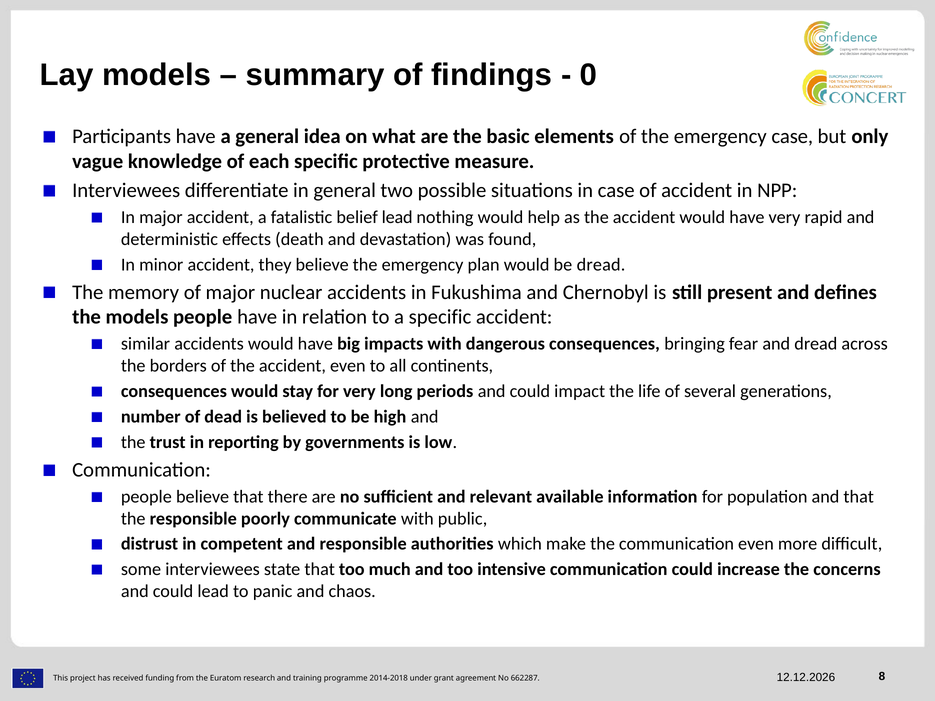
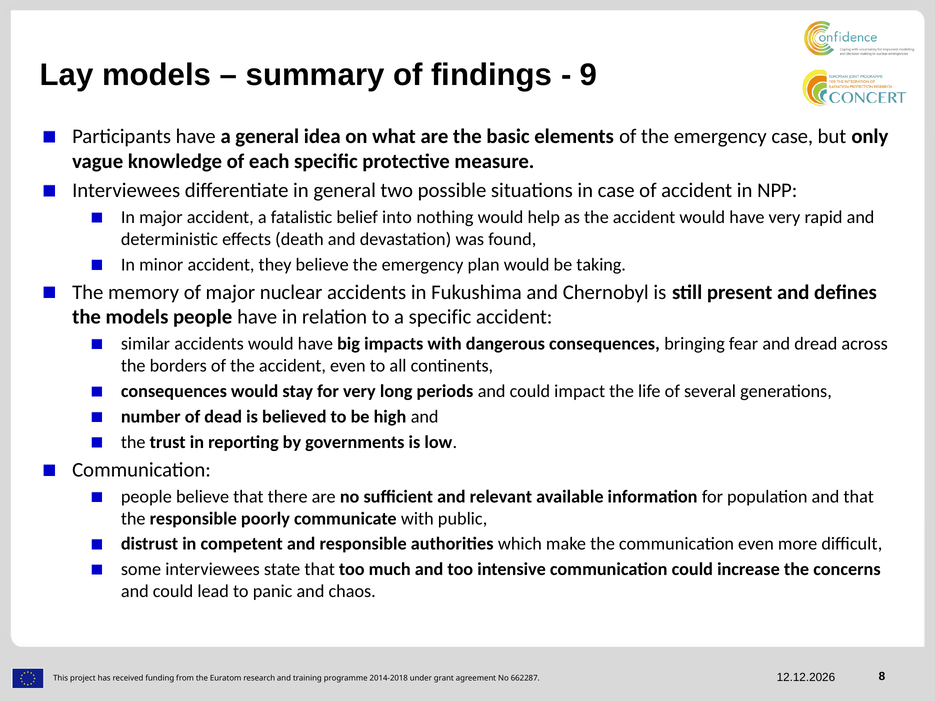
0: 0 -> 9
belief lead: lead -> into
be dread: dread -> taking
